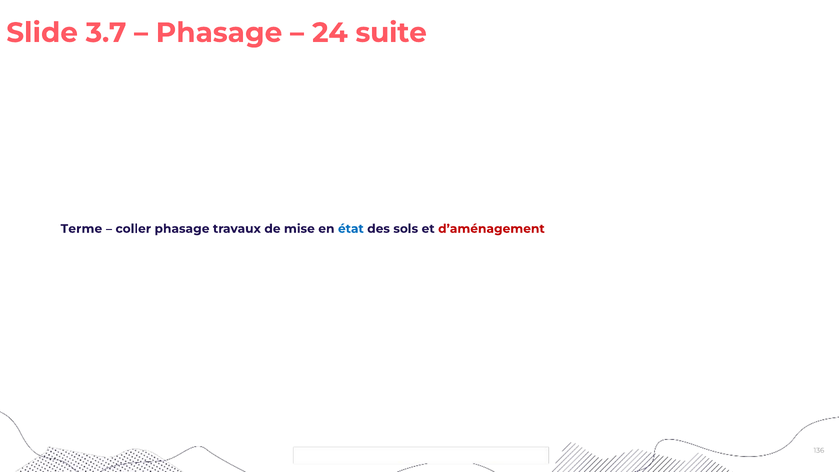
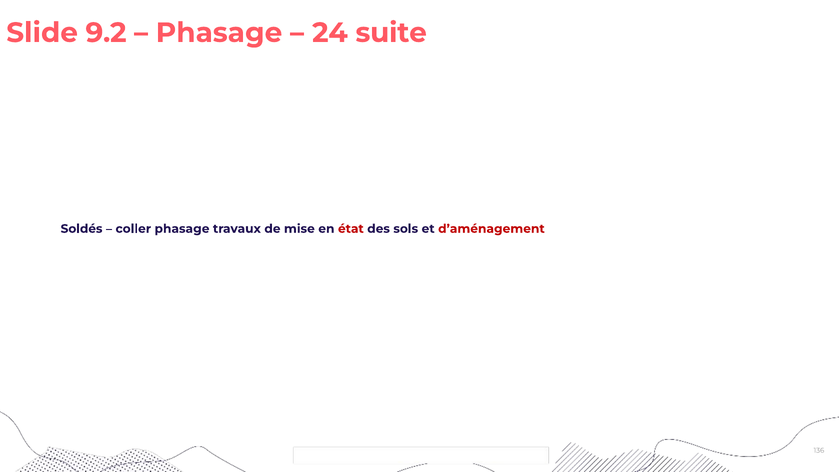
3.7: 3.7 -> 9.2
Terme: Terme -> Soldés
état colour: blue -> red
